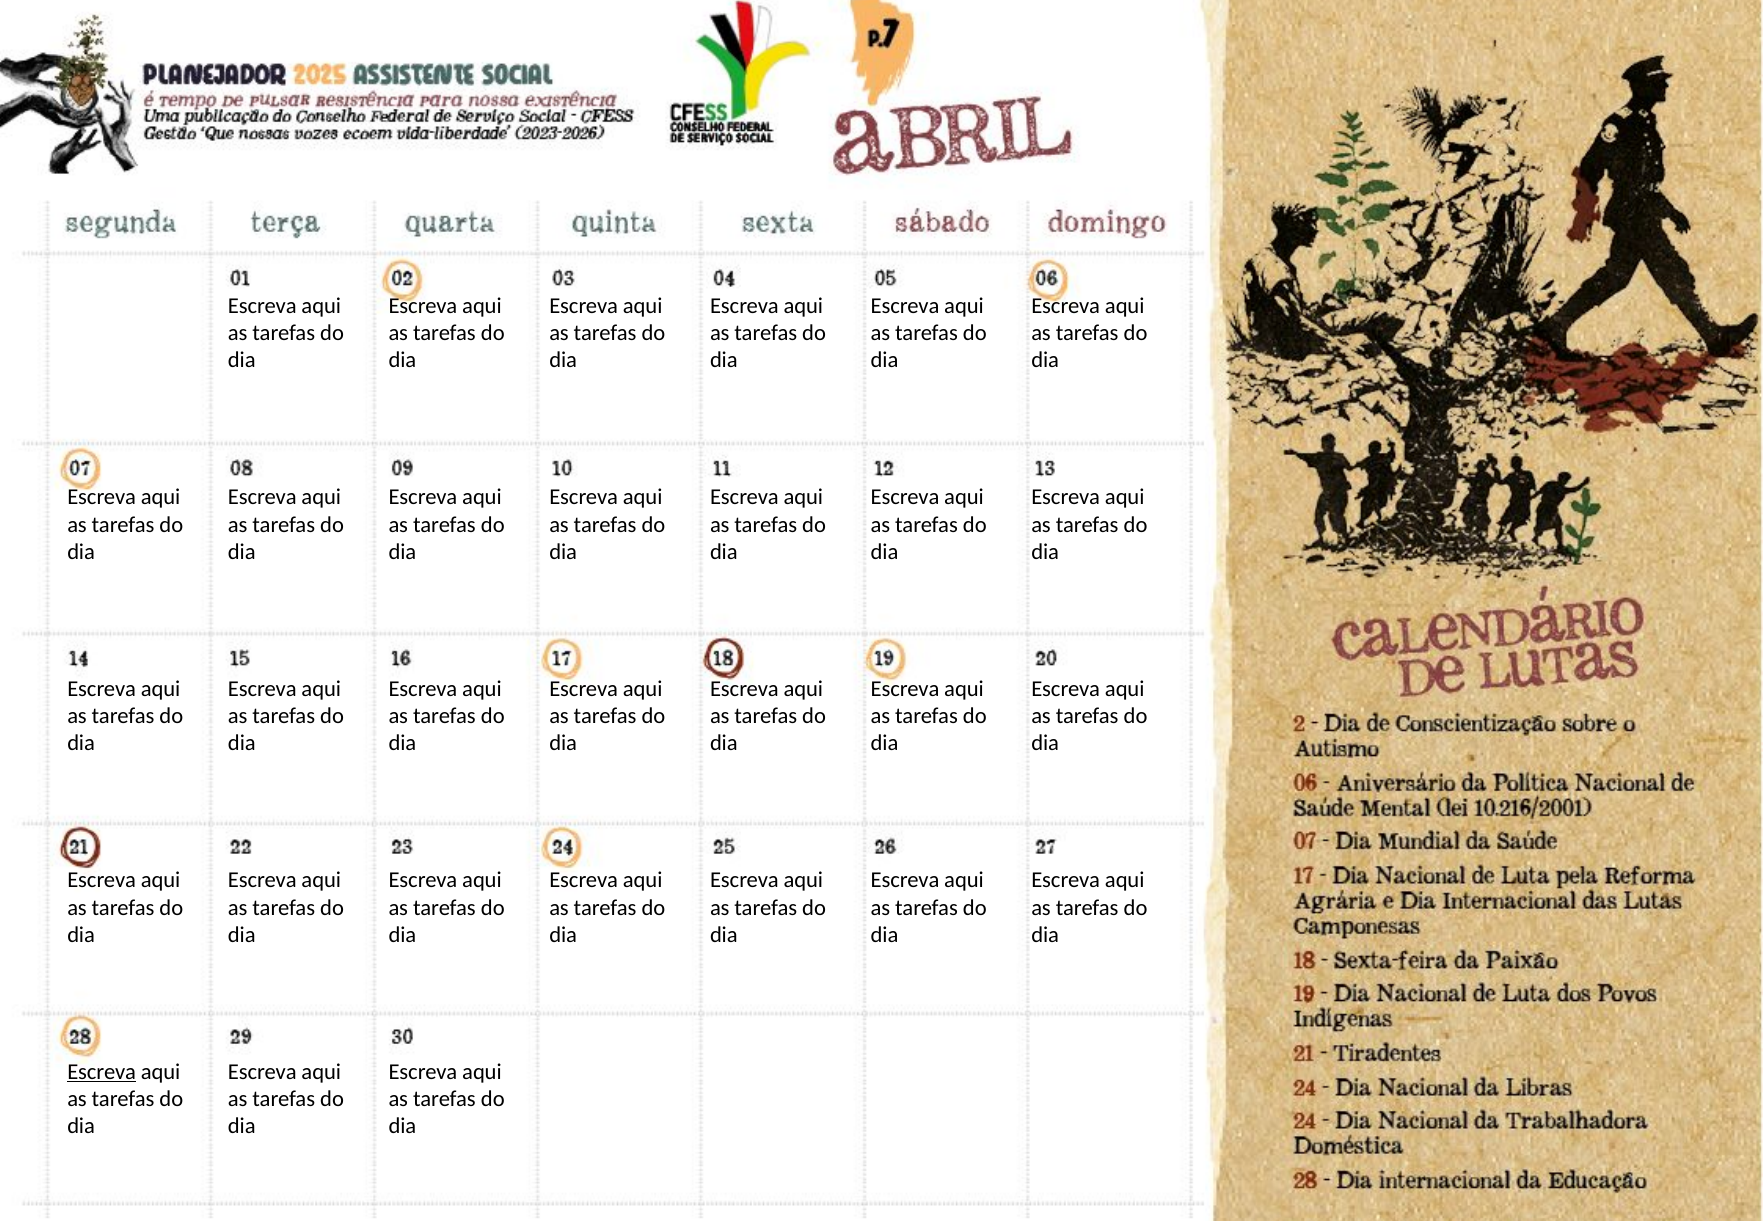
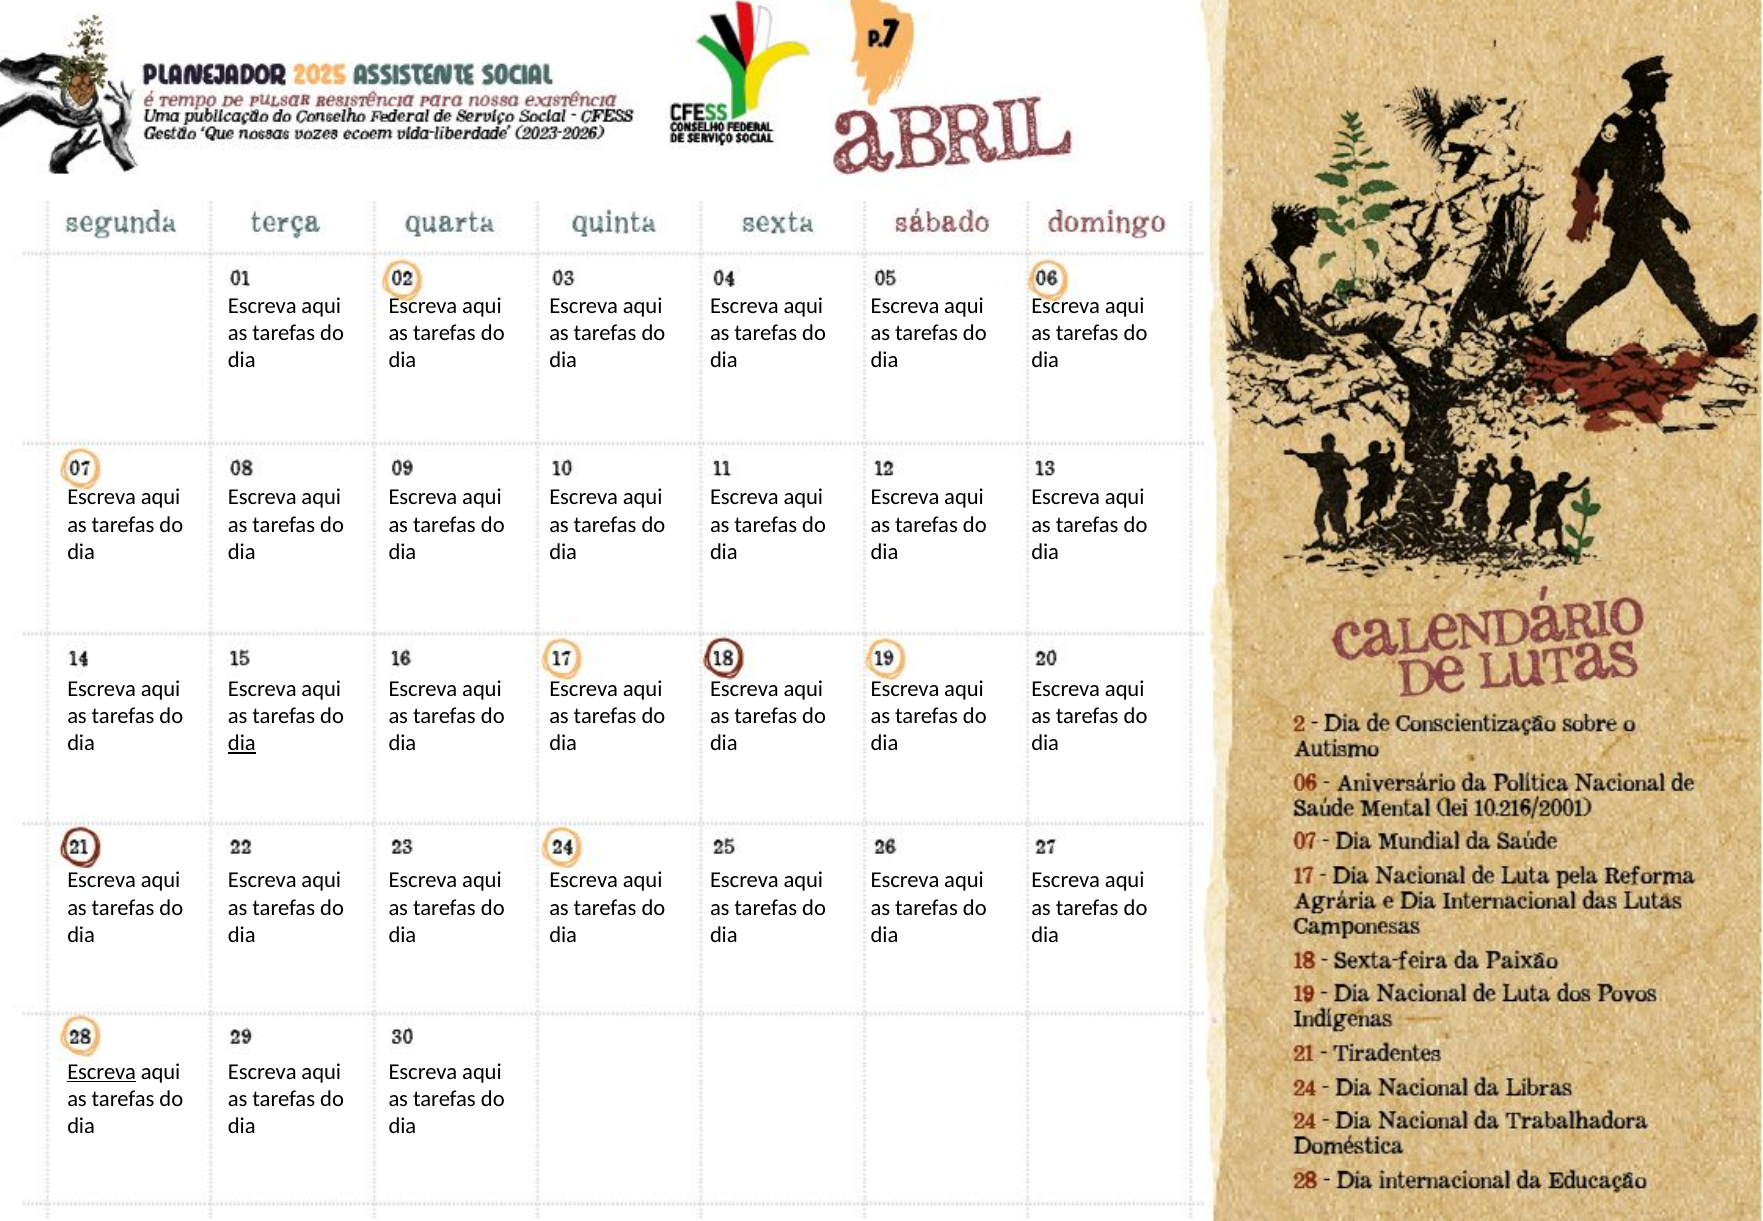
dia at (242, 743) underline: none -> present
